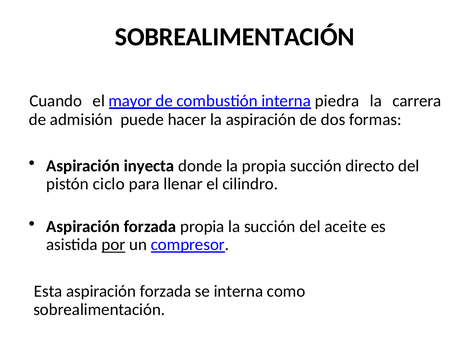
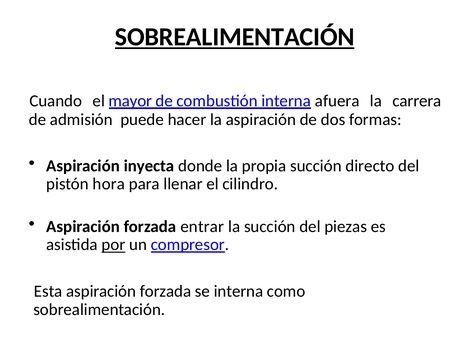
SOBREALIMENTACIÓN at (235, 37) underline: none -> present
piedra: piedra -> afuera
ciclo: ciclo -> hora
forzada propia: propia -> entrar
aceite: aceite -> piezas
